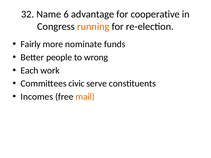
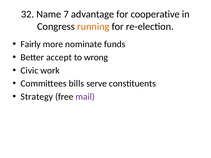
6: 6 -> 7
people: people -> accept
Each: Each -> Civic
civic: civic -> bills
Incomes: Incomes -> Strategy
mail colour: orange -> purple
